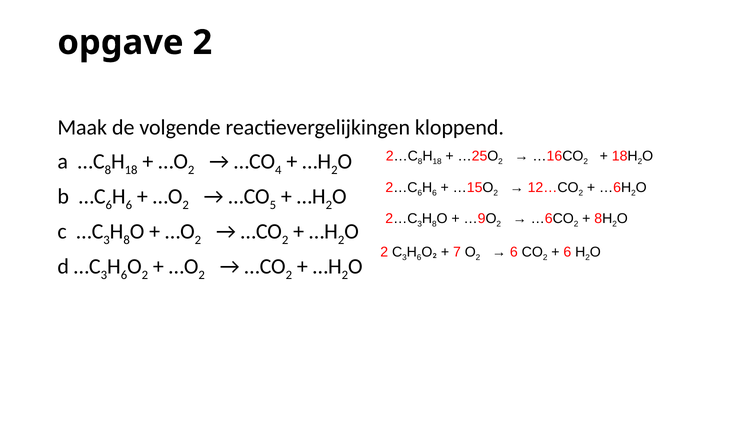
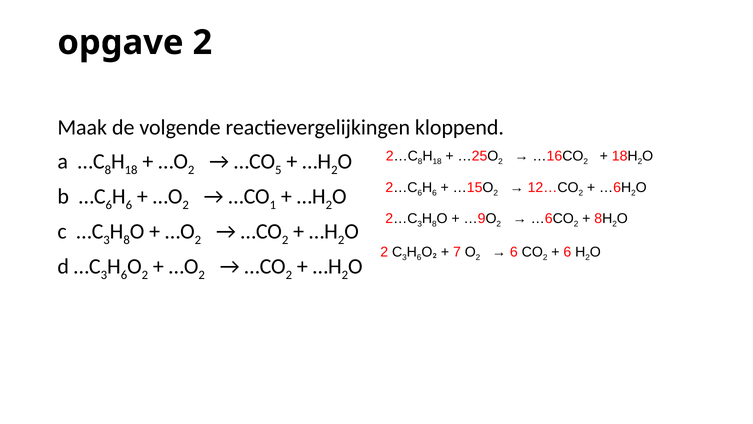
4: 4 -> 5
5: 5 -> 1
